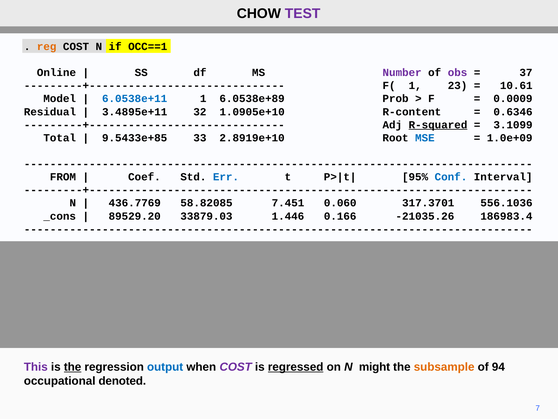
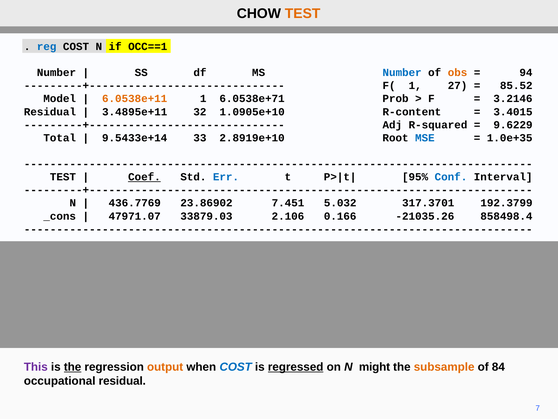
TEST at (303, 14) colour: purple -> orange
reg colour: orange -> blue
Online at (56, 73): Online -> Number
Number at (402, 73) colour: purple -> blue
obs colour: purple -> orange
37: 37 -> 94
23: 23 -> 27
10.61: 10.61 -> 85.52
6.0538e+11 colour: blue -> orange
6.0538e+89: 6.0538e+89 -> 6.0538e+71
0.0009: 0.0009 -> 3.2146
0.6346: 0.6346 -> 3.4015
R-squared underline: present -> none
3.1099: 3.1099 -> 9.6229
9.5433e+85: 9.5433e+85 -> 9.5433e+14
1.0e+09: 1.0e+09 -> 1.0e+35
FROM at (63, 177): FROM -> TEST
Coef underline: none -> present
58.82085: 58.82085 -> 23.86902
0.060: 0.060 -> 5.032
556.1036: 556.1036 -> 192.3799
89529.20: 89529.20 -> 47971.07
1.446: 1.446 -> 2.106
186983.4: 186983.4 -> 858498.4
output colour: blue -> orange
COST at (236, 367) colour: purple -> blue
94: 94 -> 84
occupational denoted: denoted -> residual
